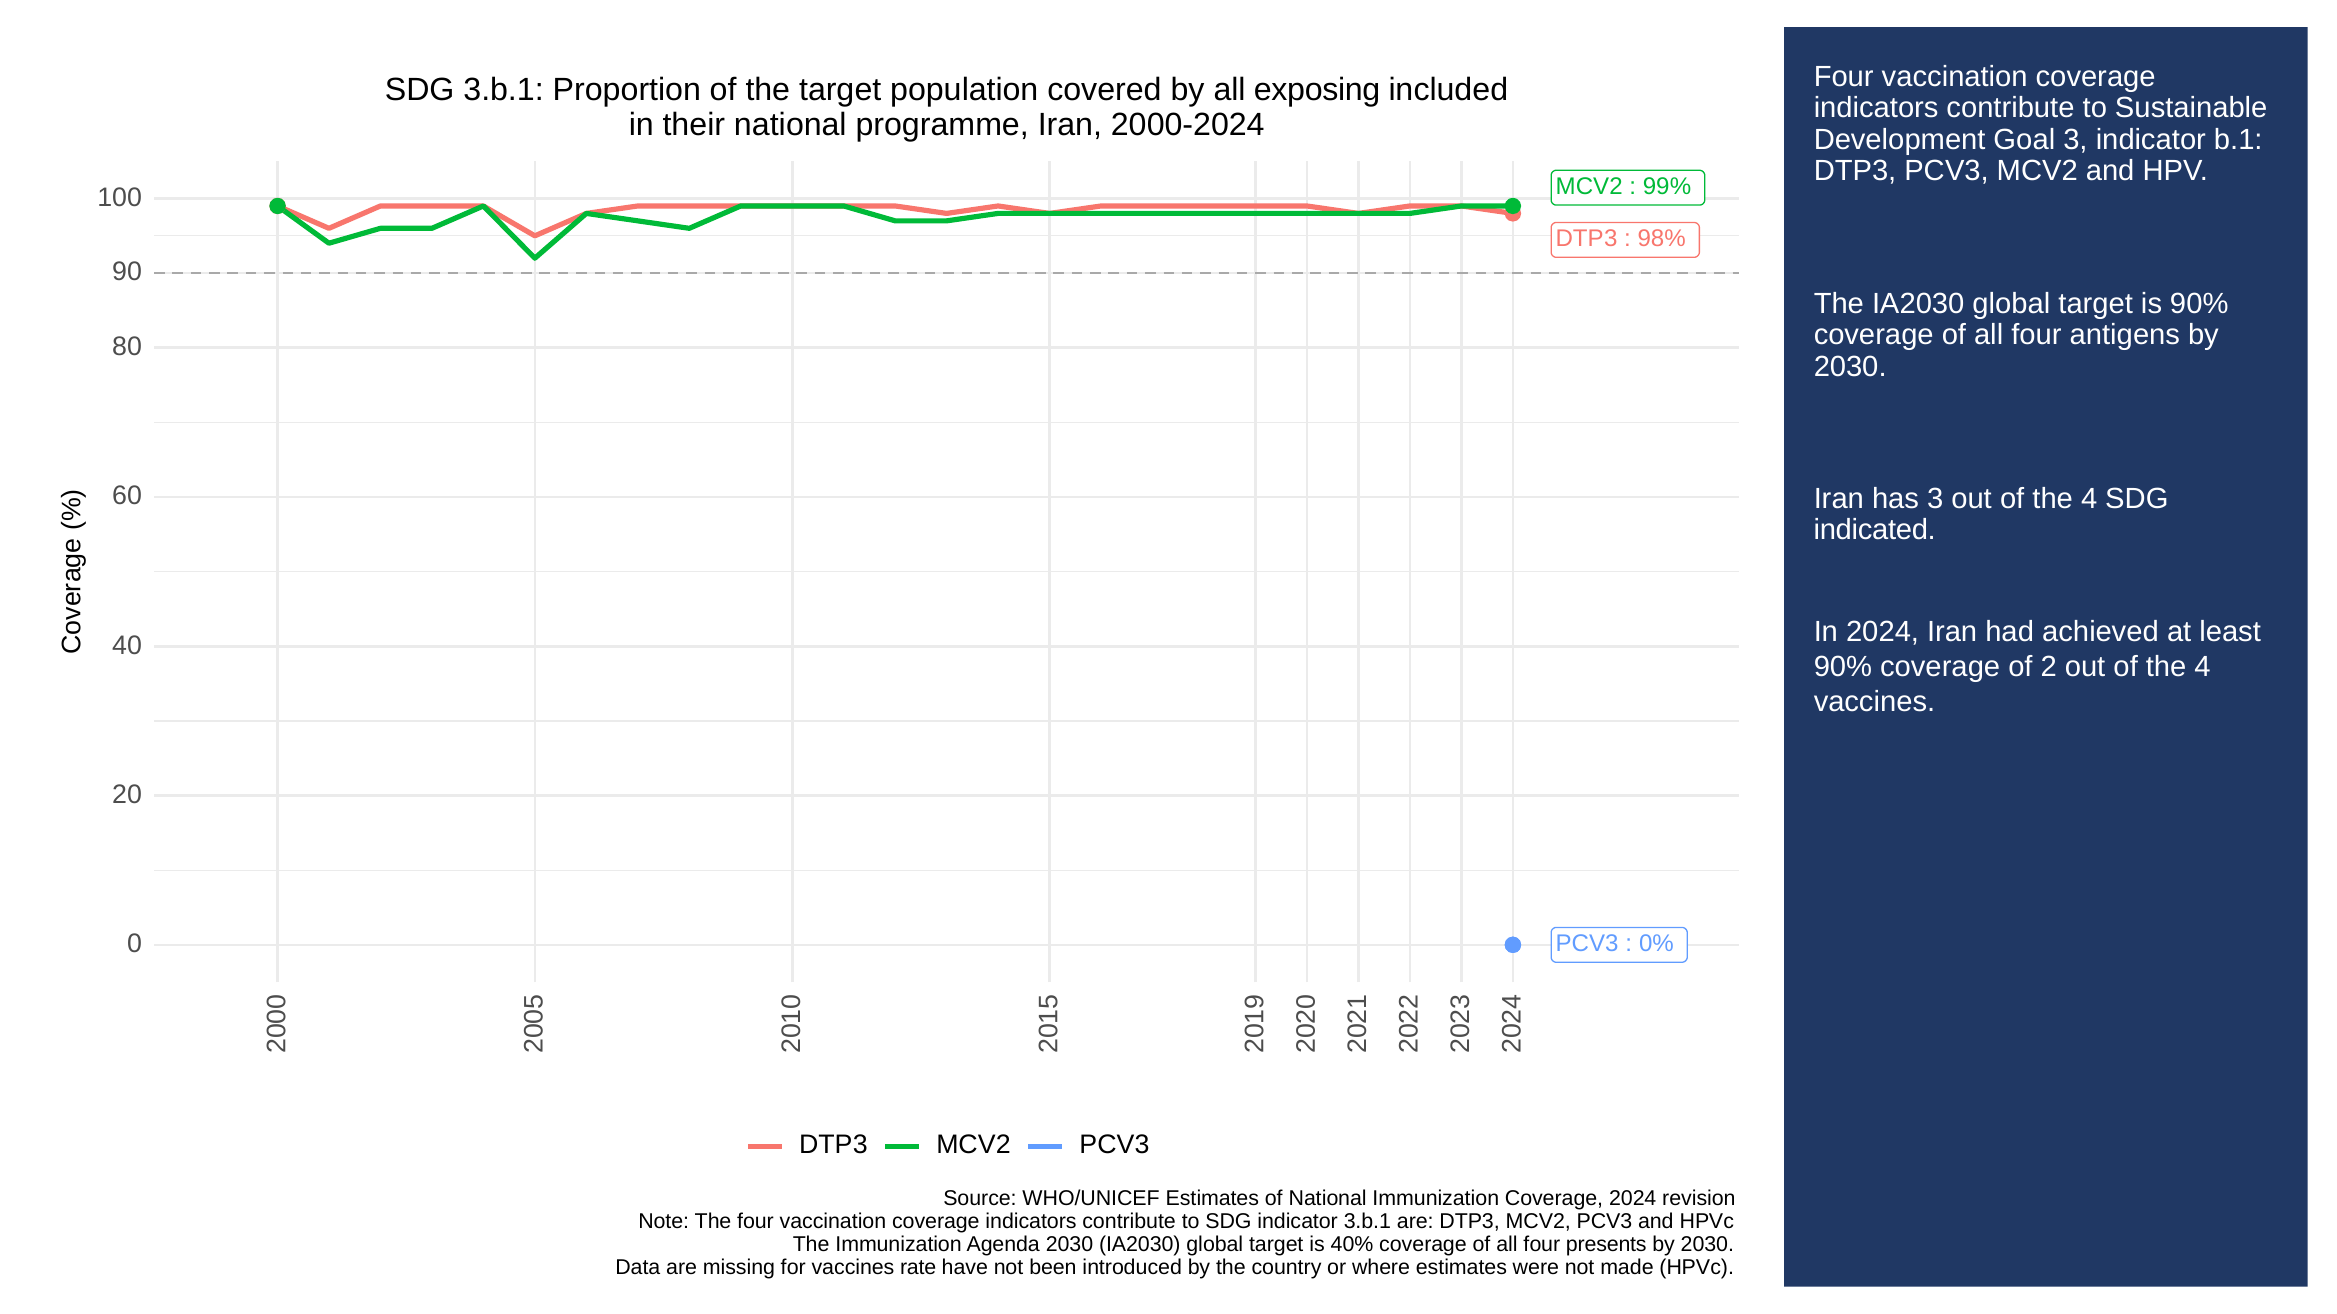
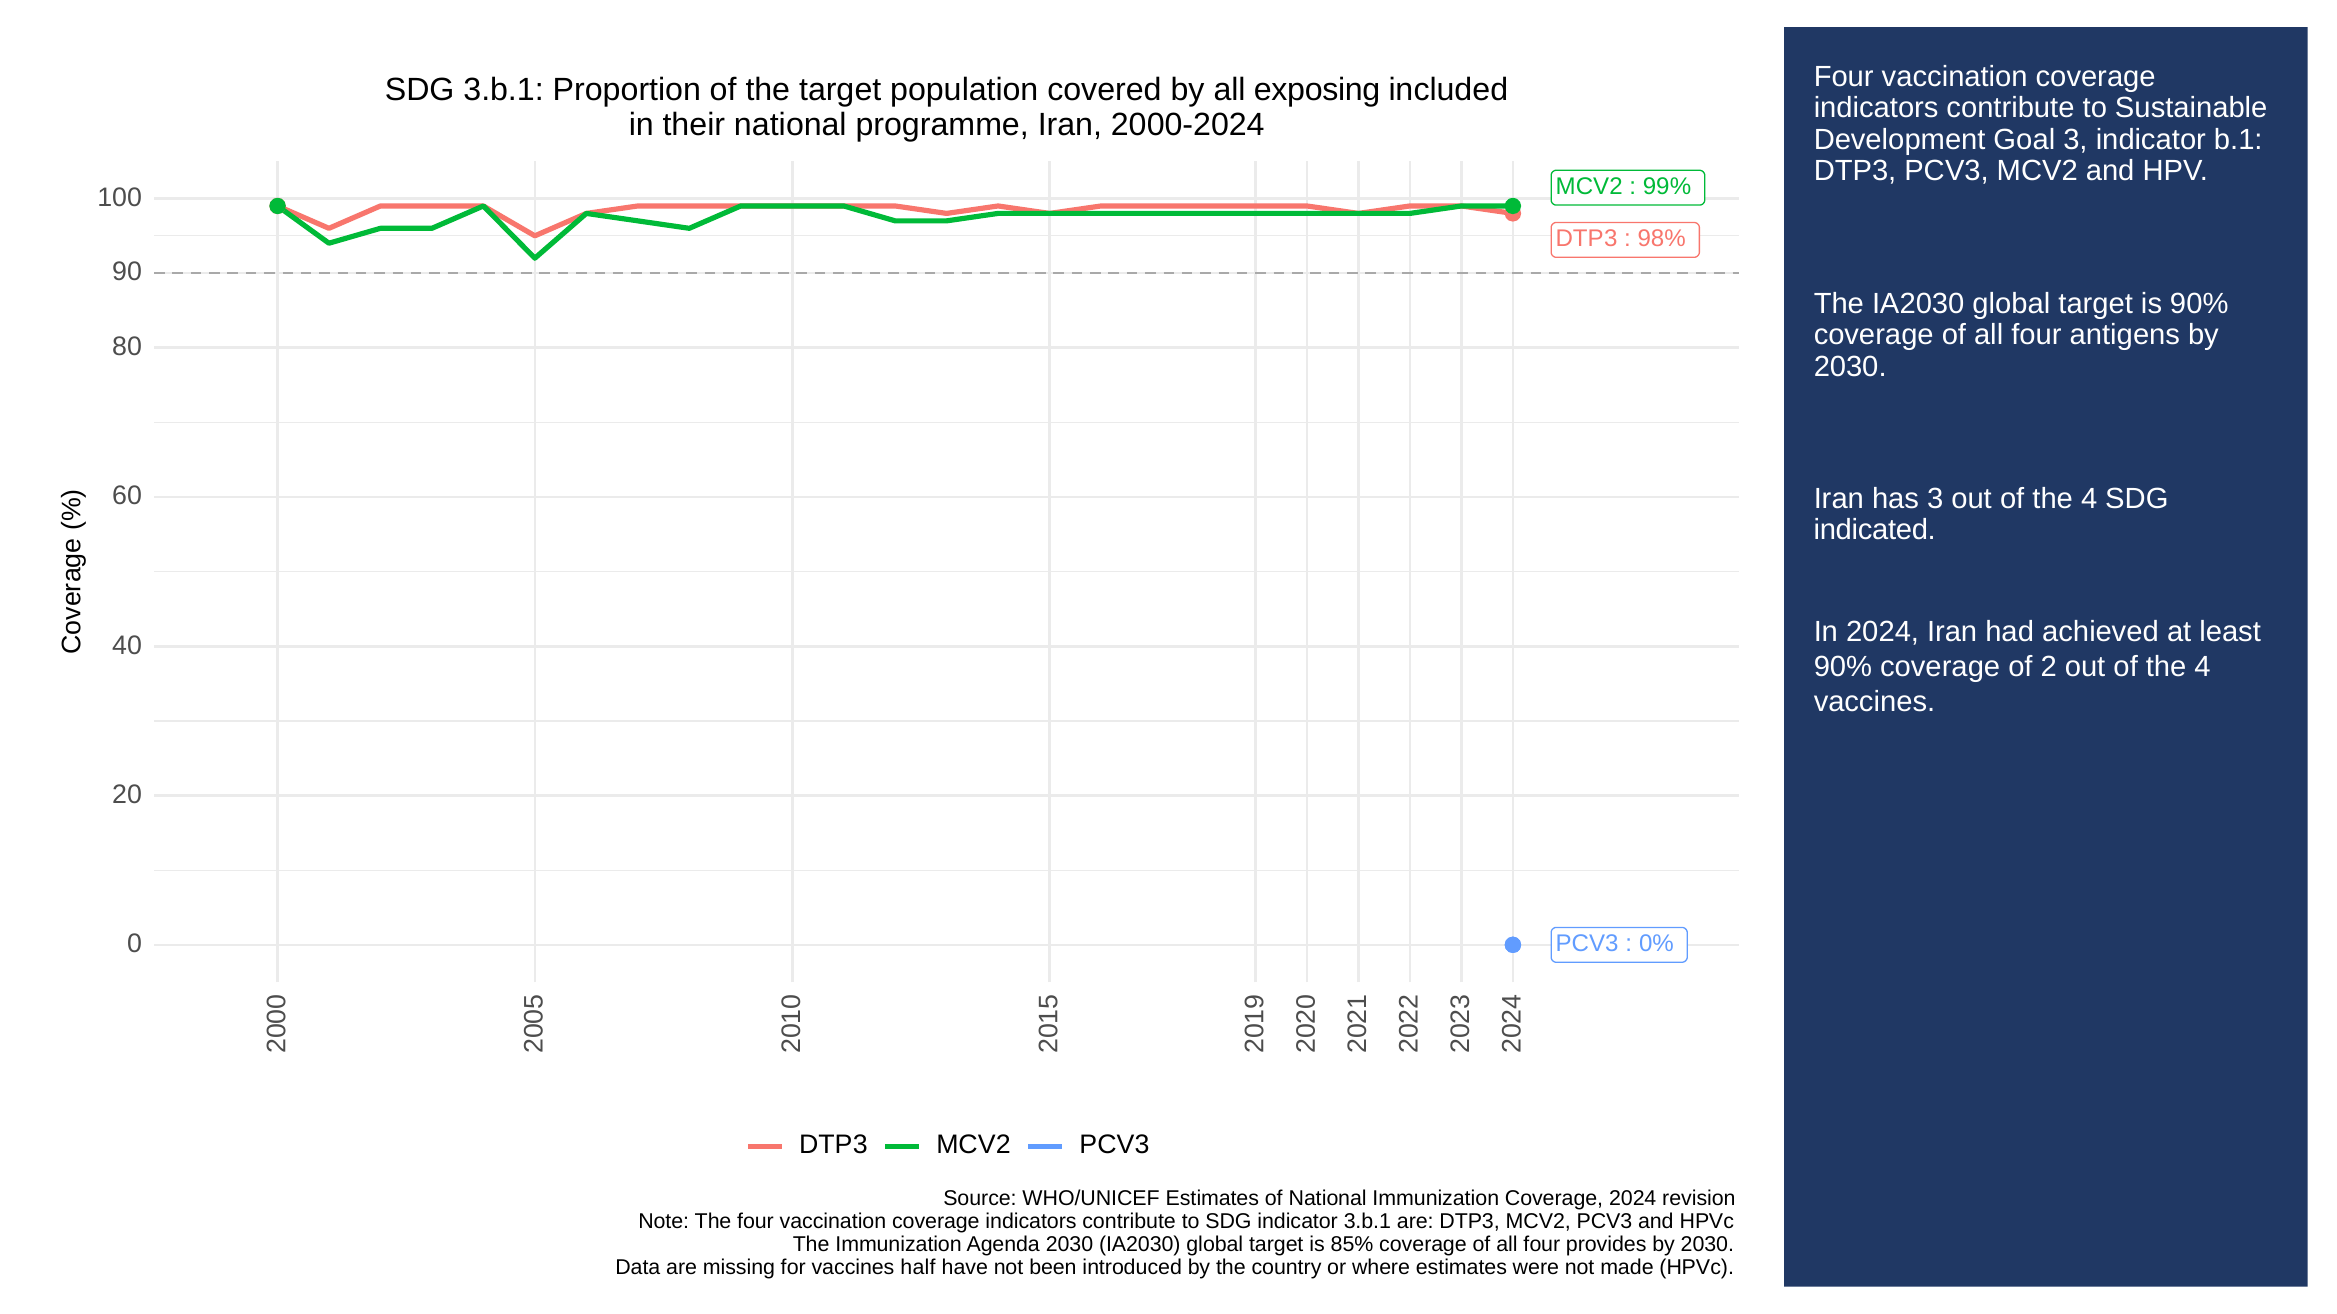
40%: 40% -> 85%
presents: presents -> provides
rate: rate -> half
